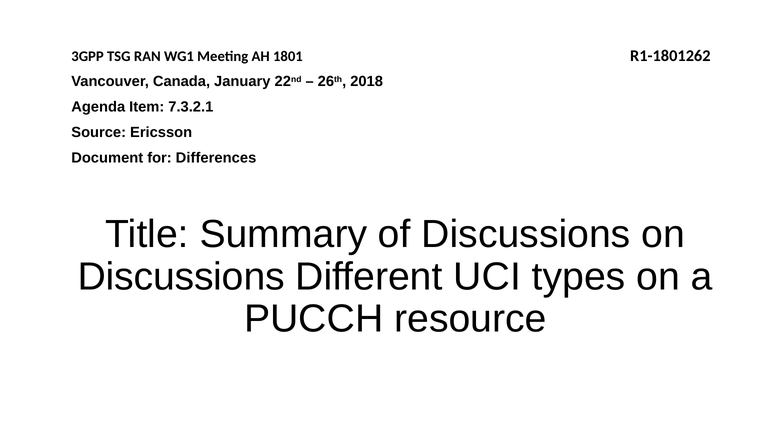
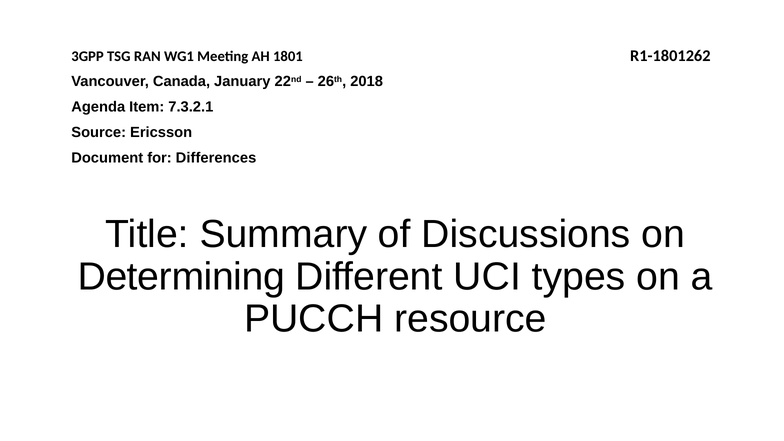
Discussions at (181, 277): Discussions -> Determining
